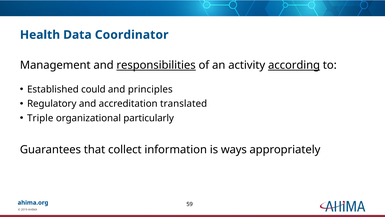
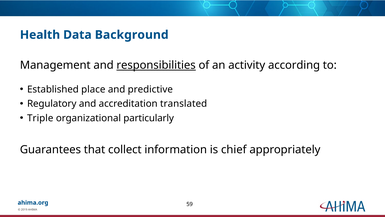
Coordinator: Coordinator -> Background
according underline: present -> none
could: could -> place
principles: principles -> predictive
ways: ways -> chief
